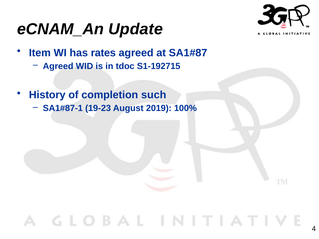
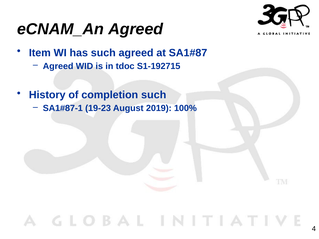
eCNAM_An Update: Update -> Agreed
has rates: rates -> such
